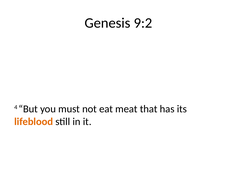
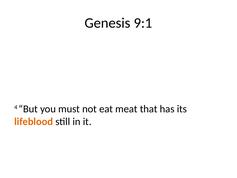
9:2: 9:2 -> 9:1
